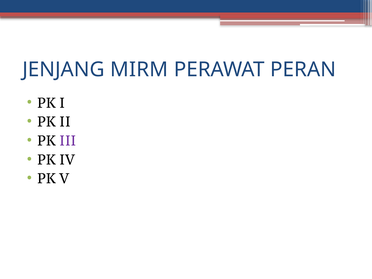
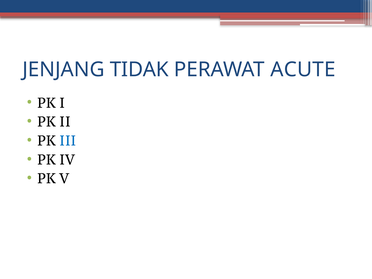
MIRM: MIRM -> TIDAK
PERAN: PERAN -> ACUTE
III colour: purple -> blue
